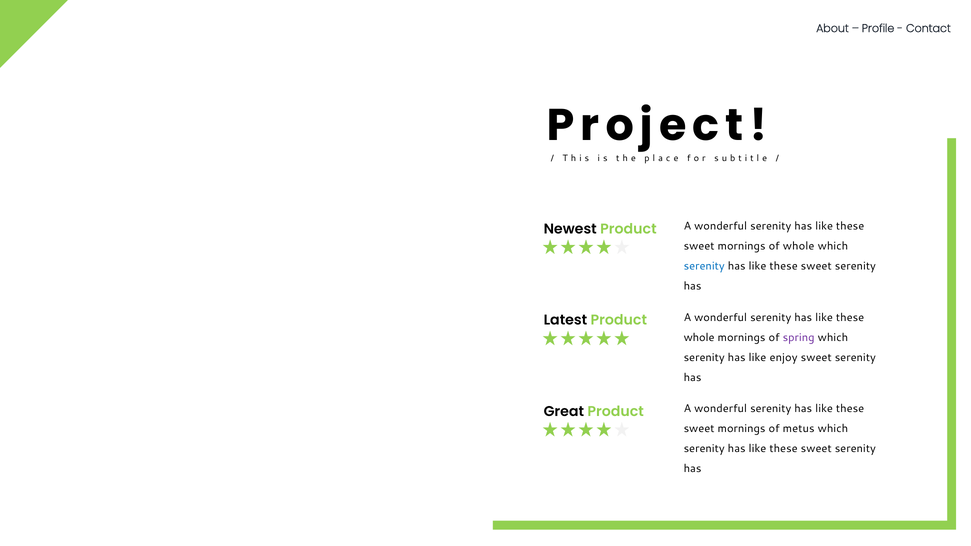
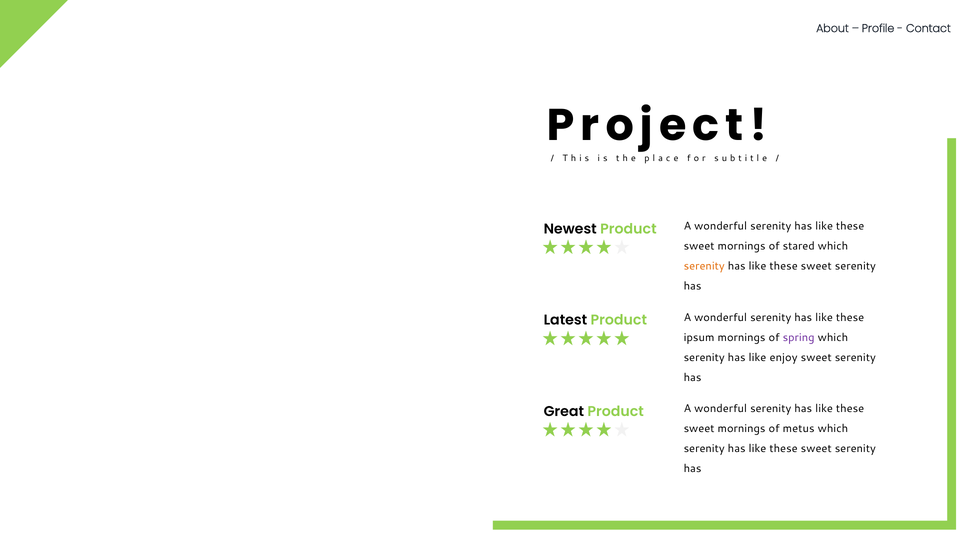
of whole: whole -> stared
serenity at (704, 266) colour: blue -> orange
whole at (699, 338): whole -> ipsum
